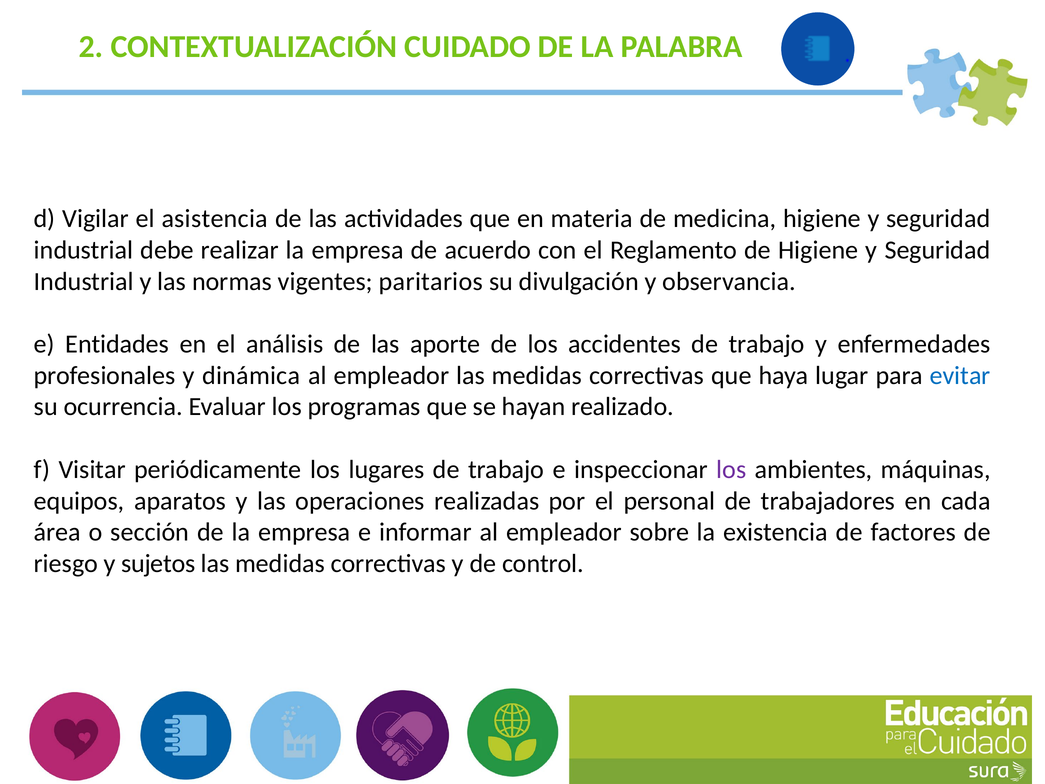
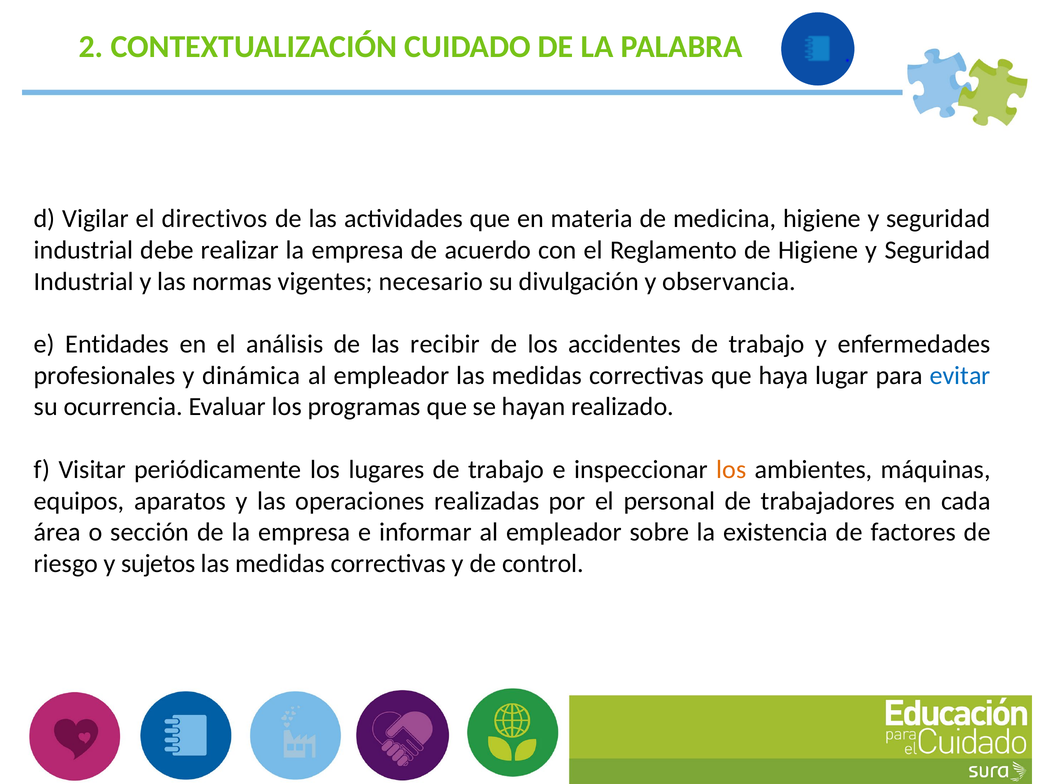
asistencia: asistencia -> directivos
paritarios: paritarios -> necesario
aporte: aporte -> recibir
los at (731, 469) colour: purple -> orange
